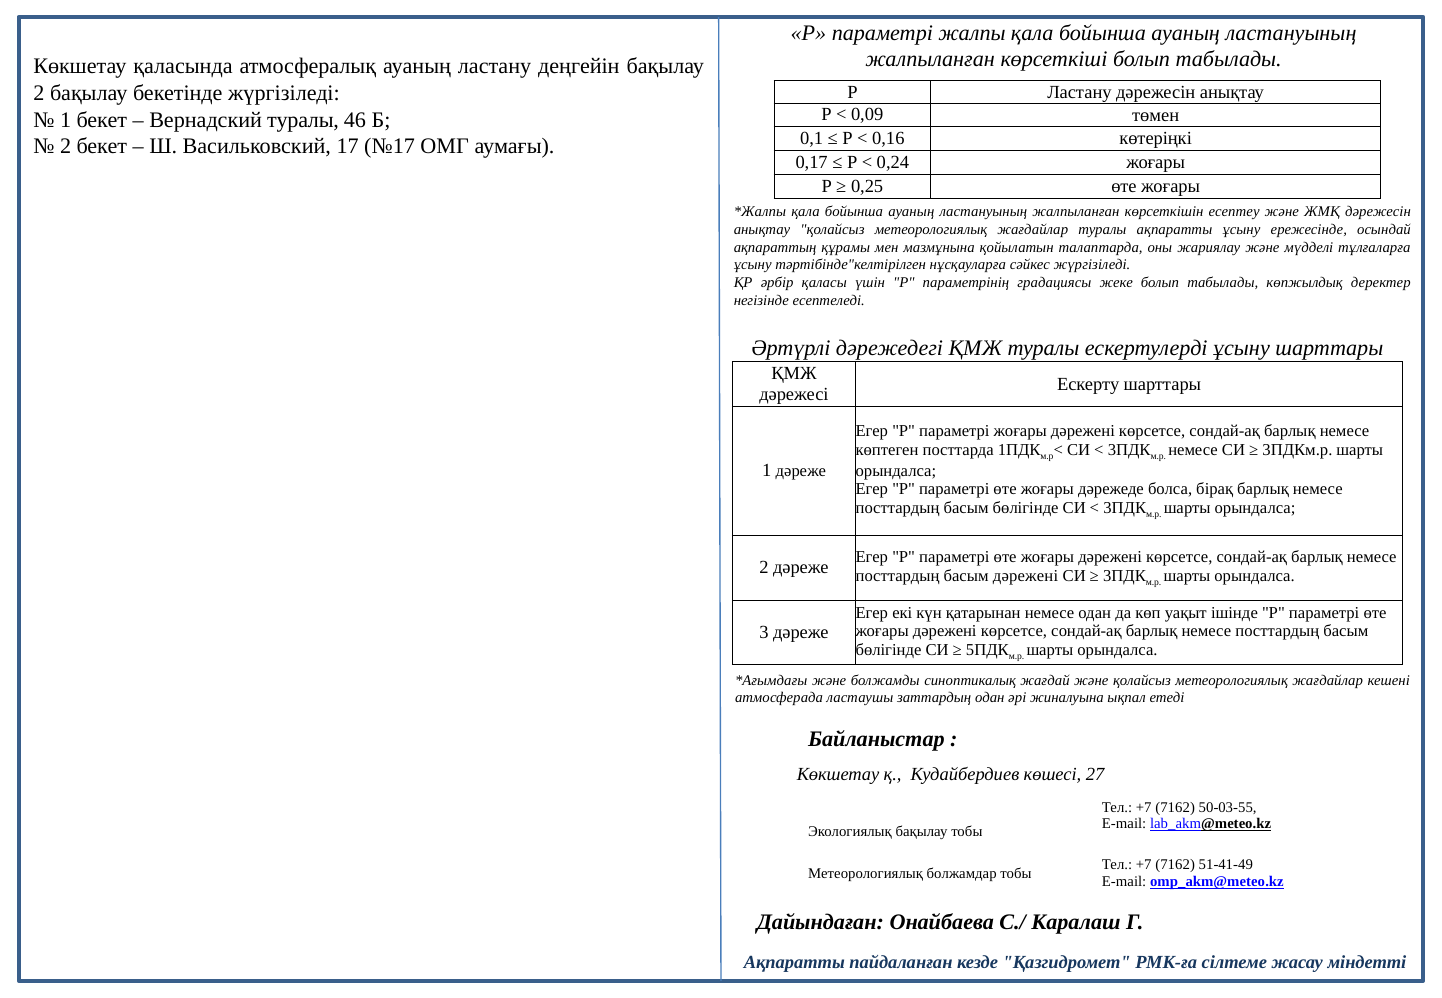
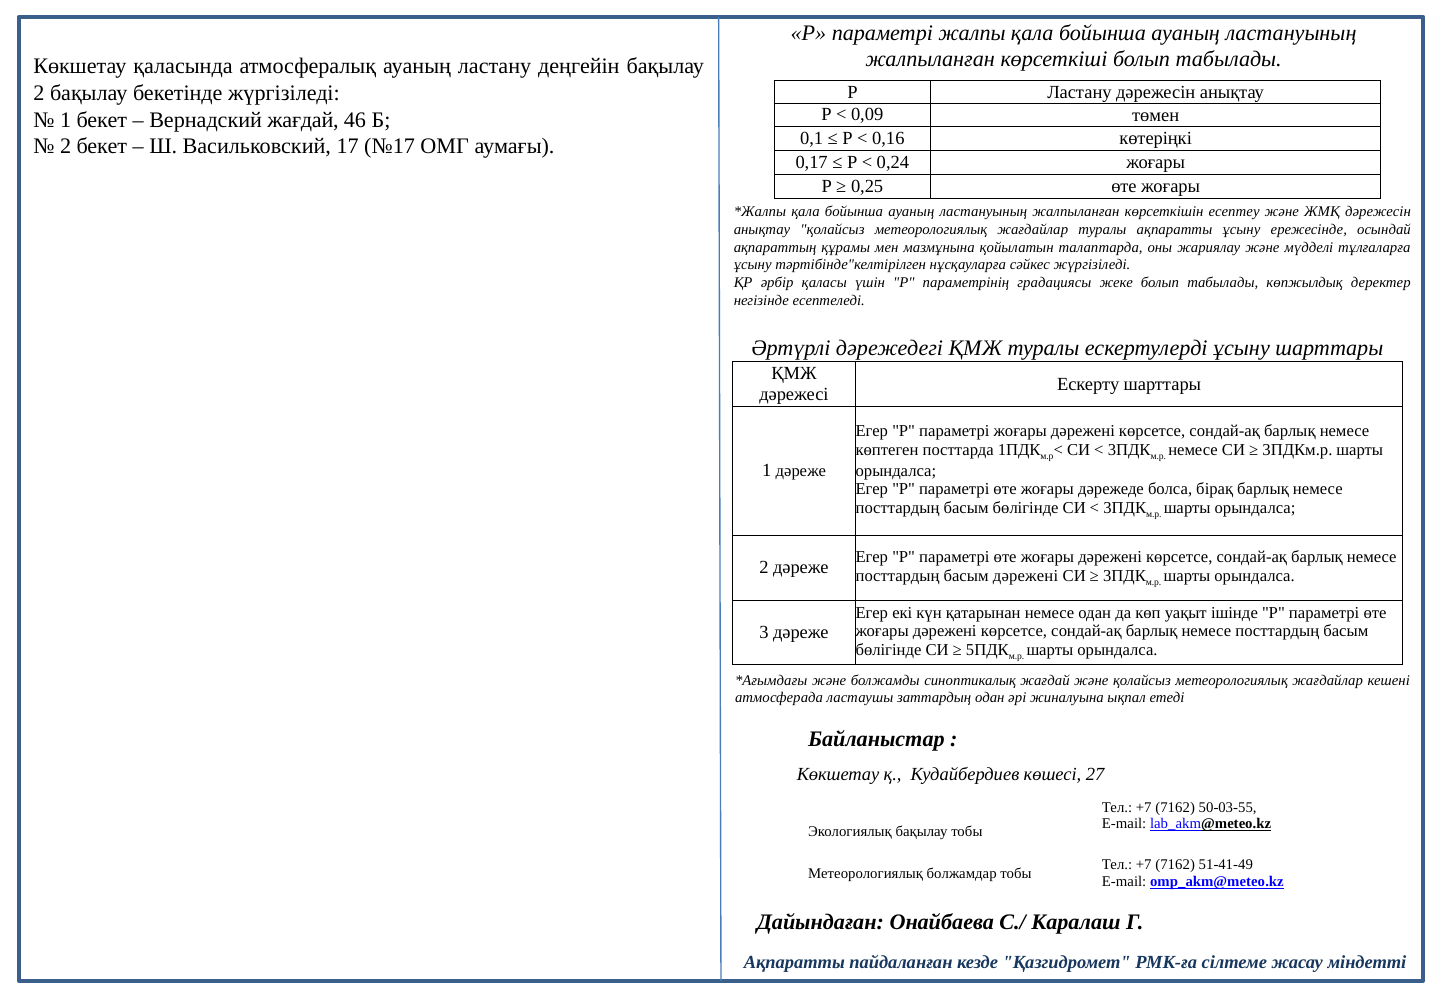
Вернадский туралы: туралы -> жағдай
